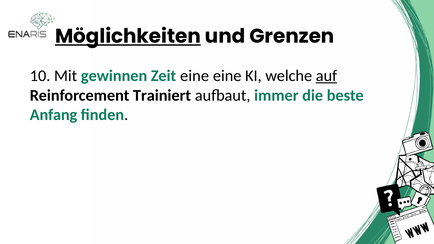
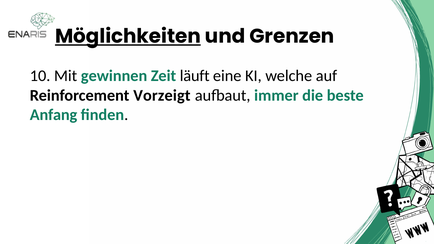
Zeit eine: eine -> läuft
auf underline: present -> none
Trainiert: Trainiert -> Vorzeigt
